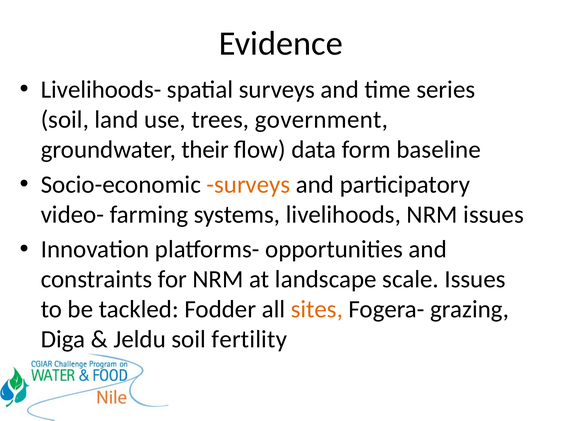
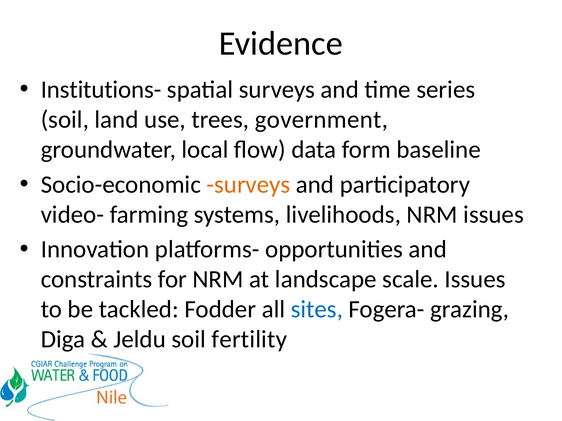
Livelihoods-: Livelihoods- -> Institutions-
their: their -> local
sites colour: orange -> blue
